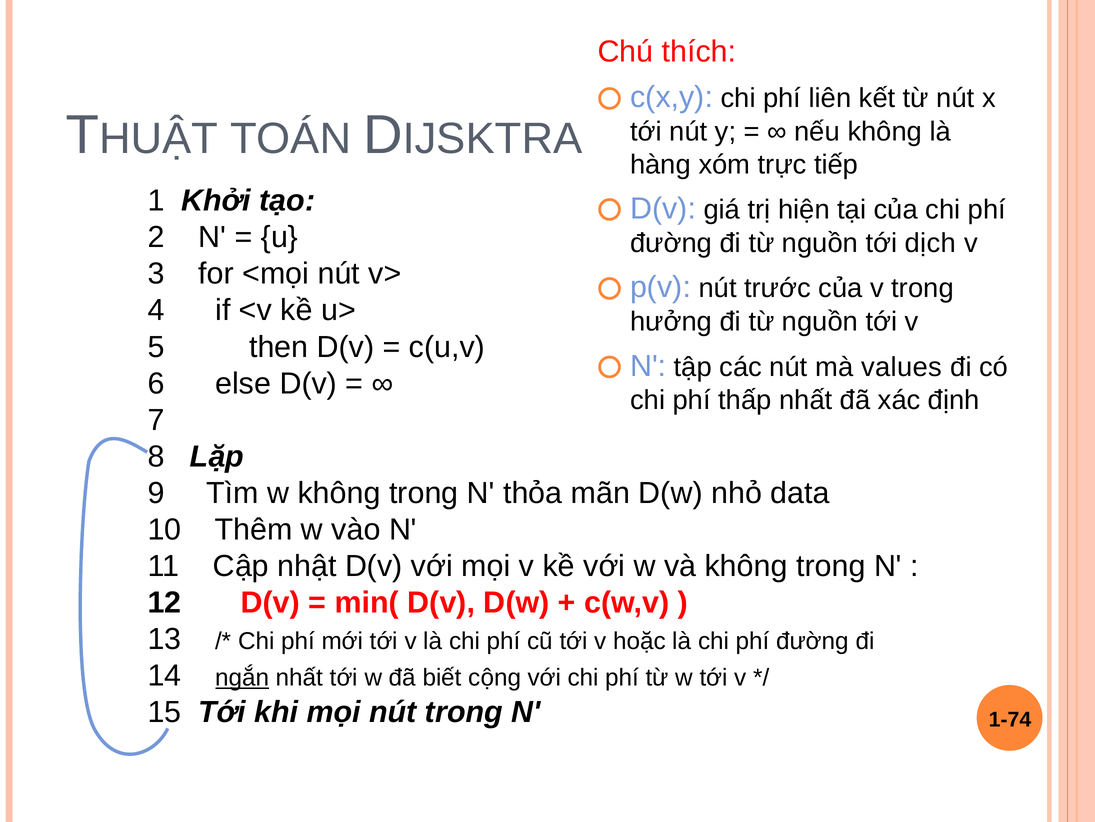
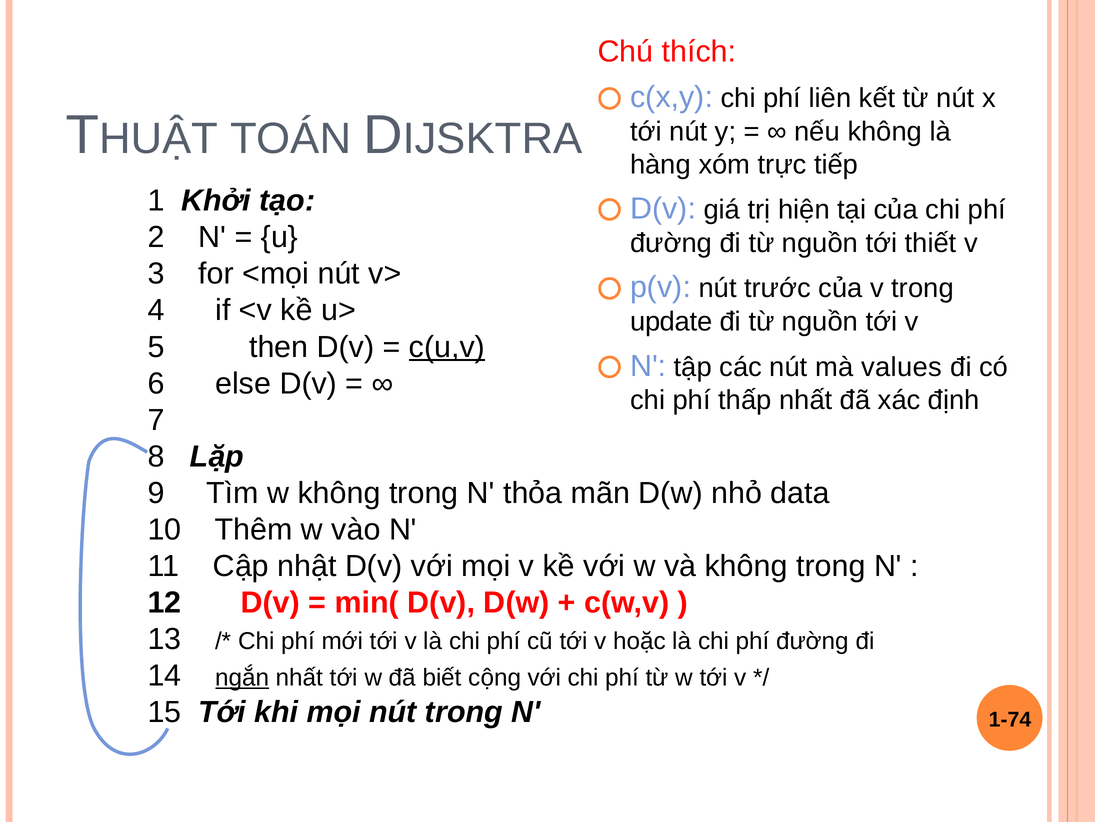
dịch: dịch -> thiết
hưởng: hưởng -> update
c(u,v underline: none -> present
